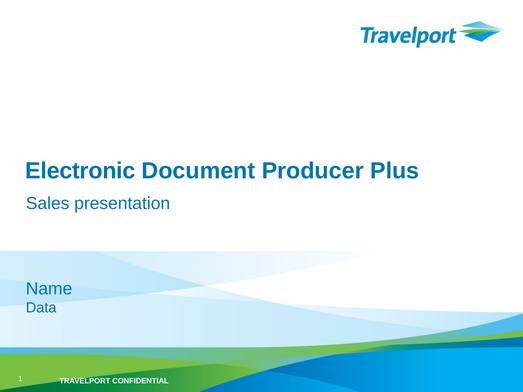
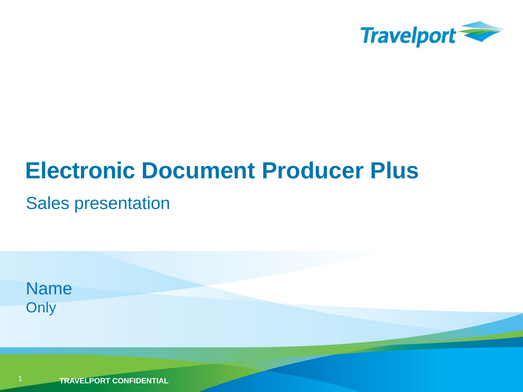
Data: Data -> Only
